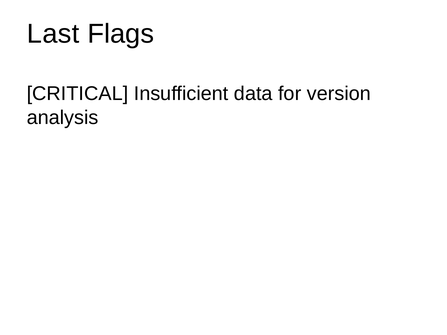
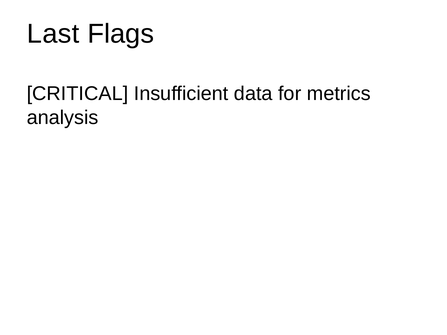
version: version -> metrics
